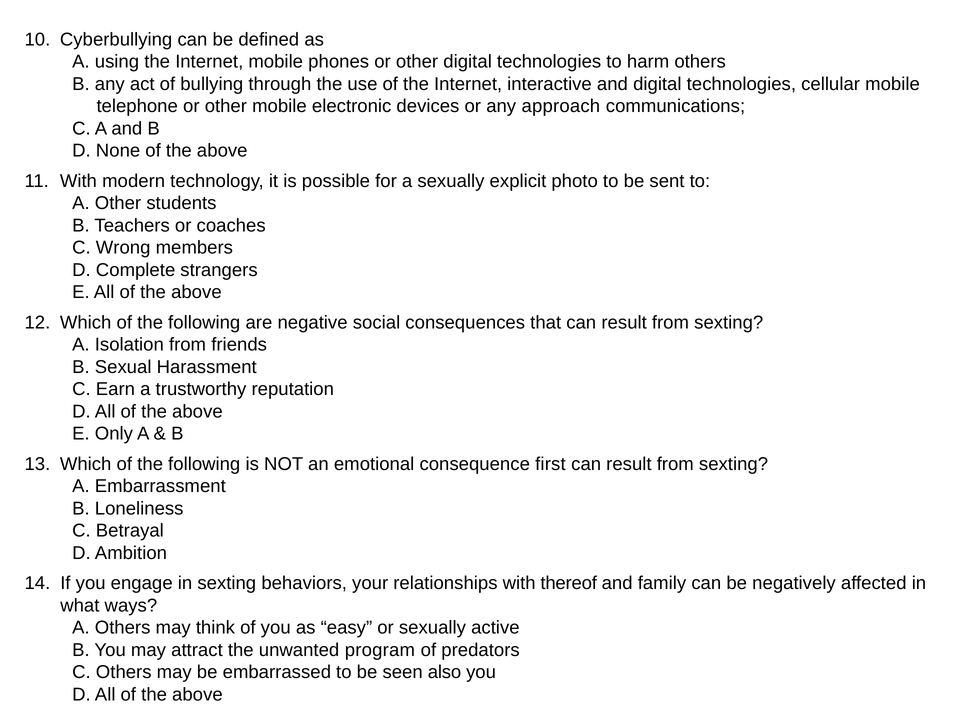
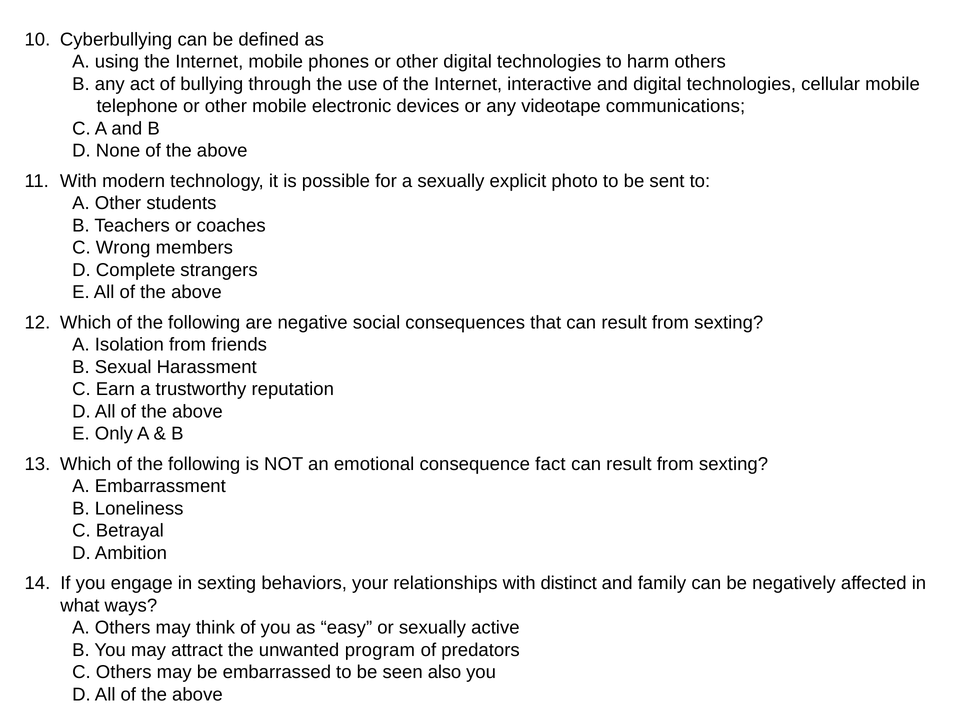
approach: approach -> videotape
first: first -> fact
thereof: thereof -> distinct
